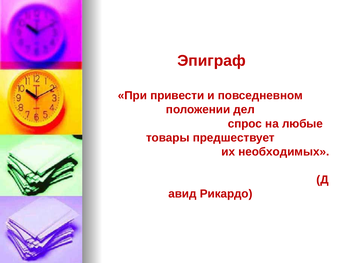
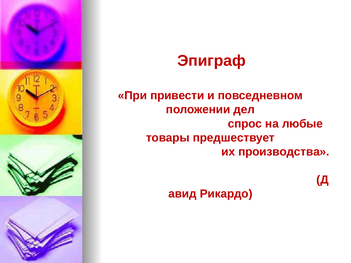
необходимых: необходимых -> производства
